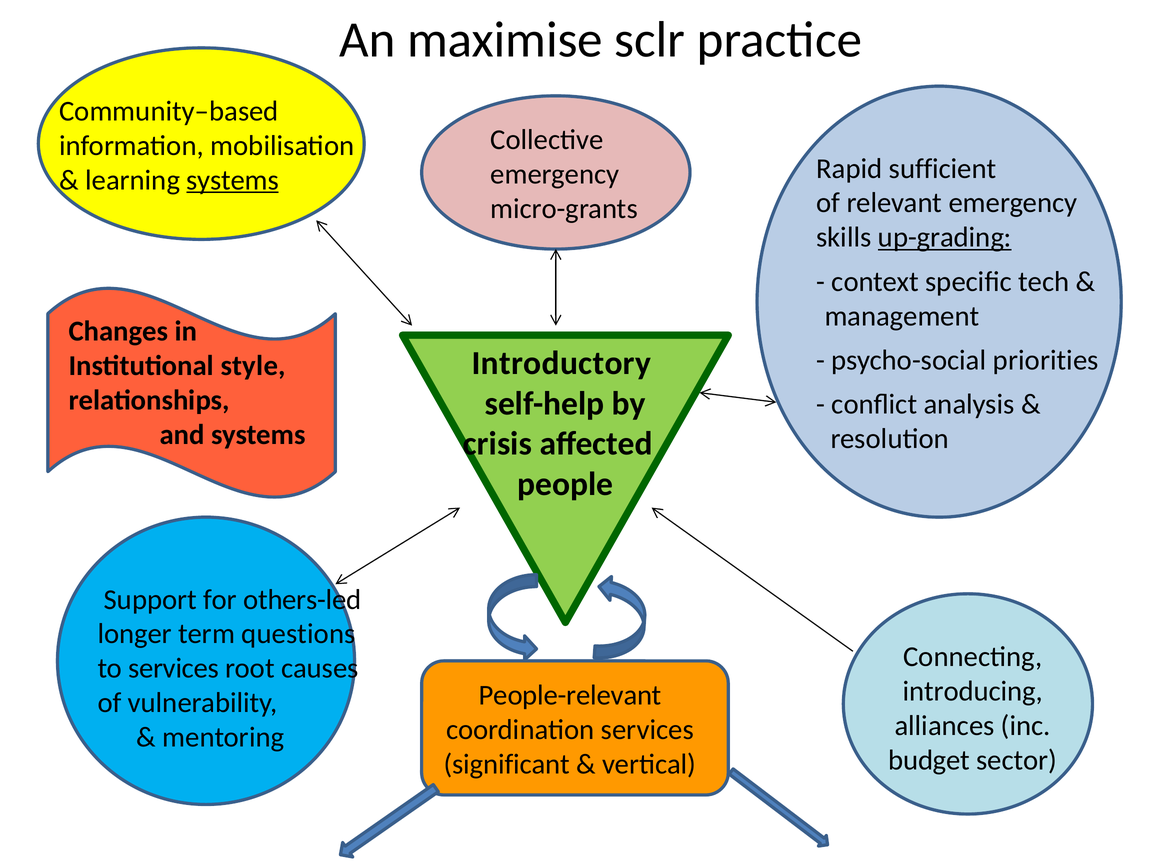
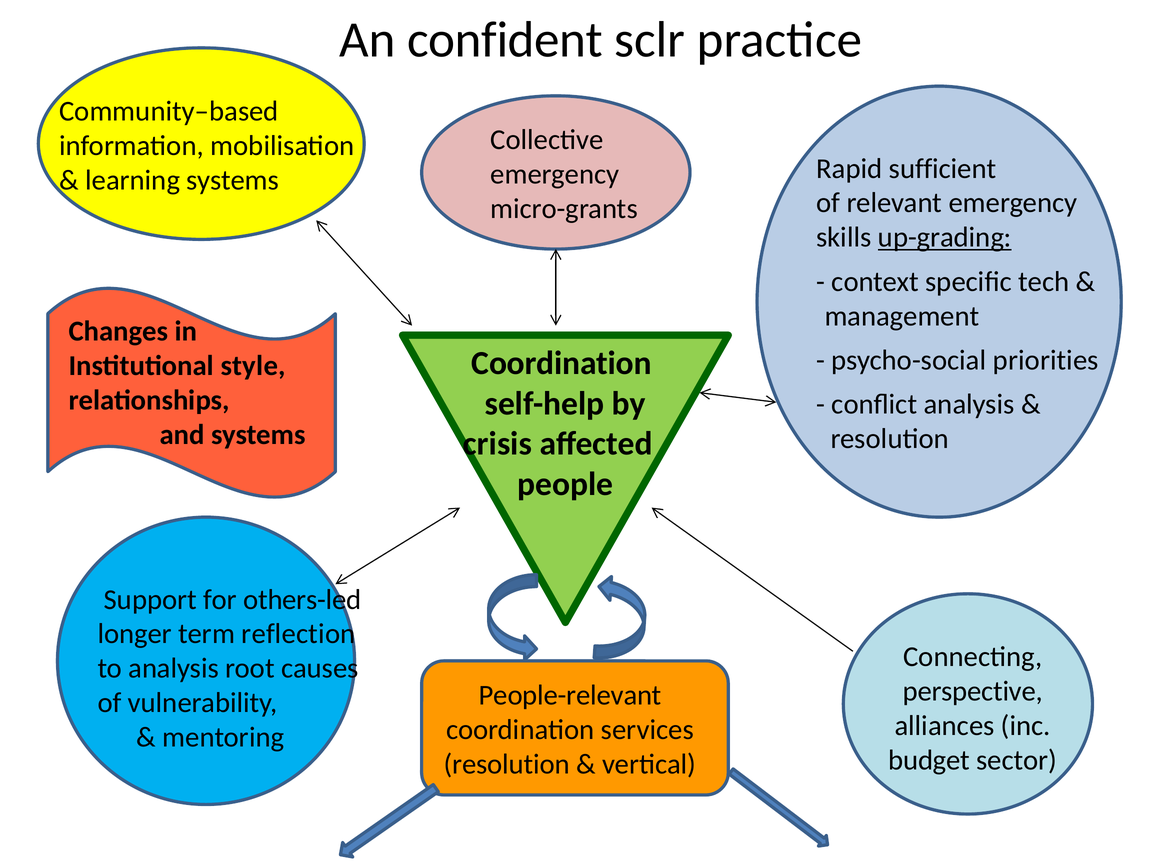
maximise: maximise -> confident
systems at (233, 180) underline: present -> none
Introductory at (561, 363): Introductory -> Coordination
questions: questions -> reflection
to services: services -> analysis
introducing: introducing -> perspective
significant at (507, 765): significant -> resolution
